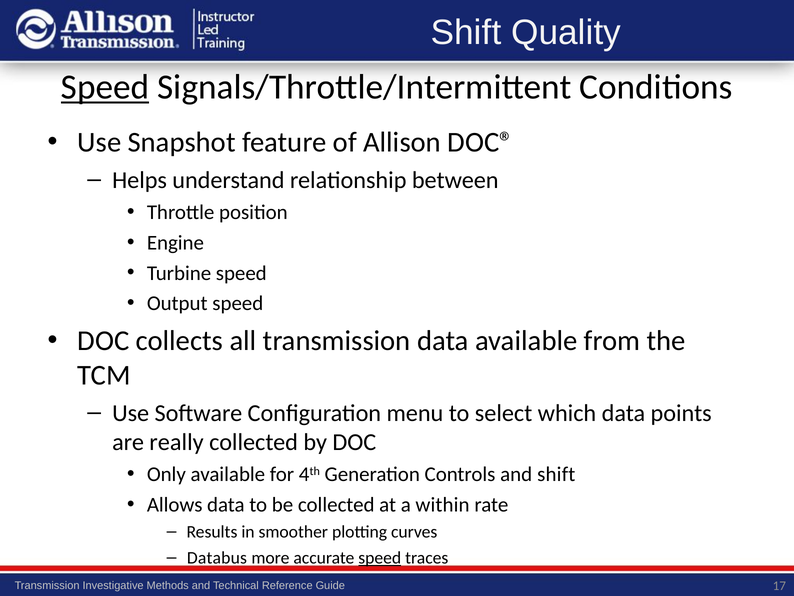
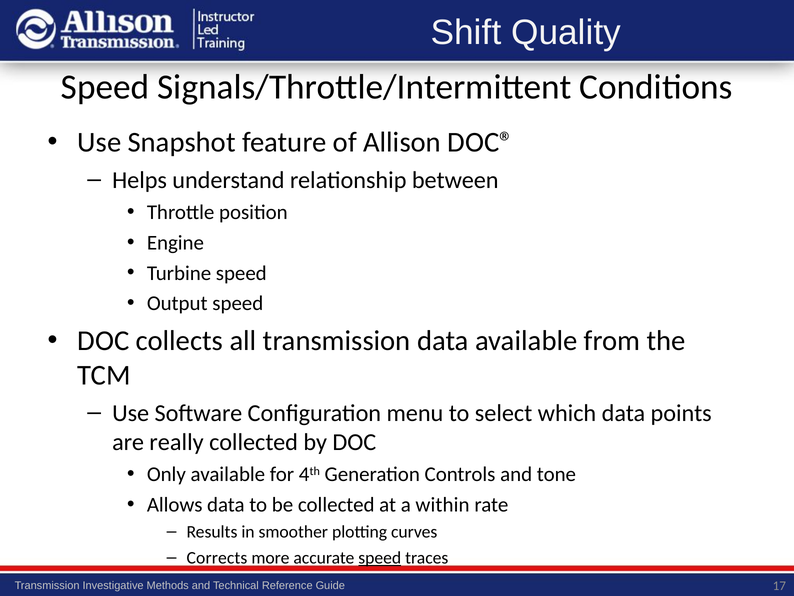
Speed at (105, 87) underline: present -> none
and shift: shift -> tone
Databus: Databus -> Corrects
